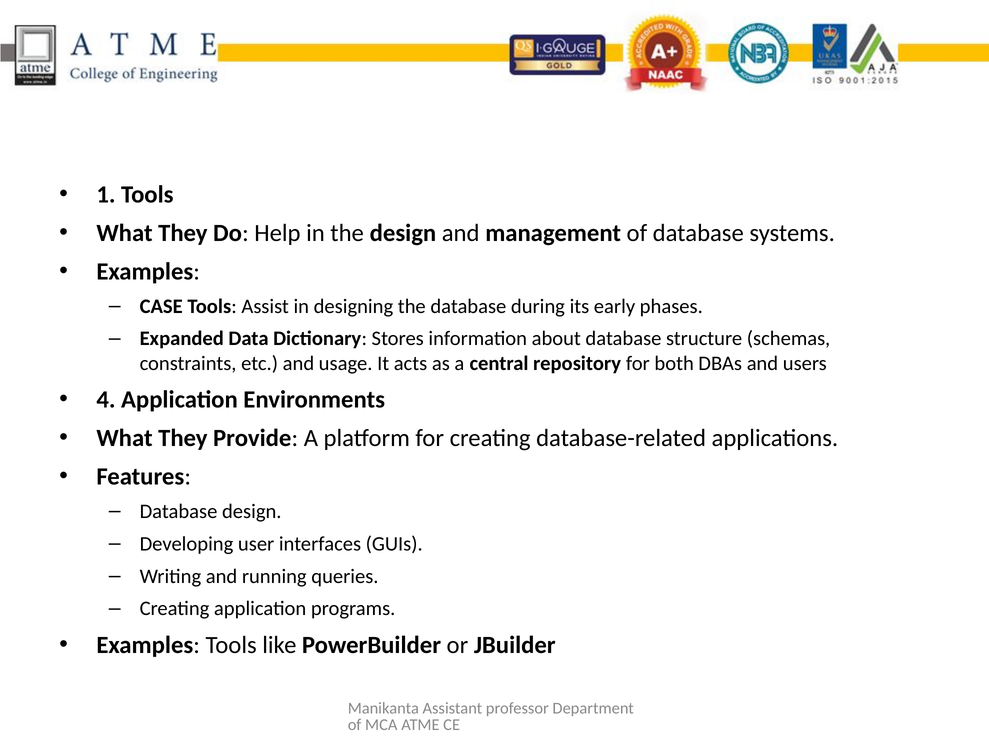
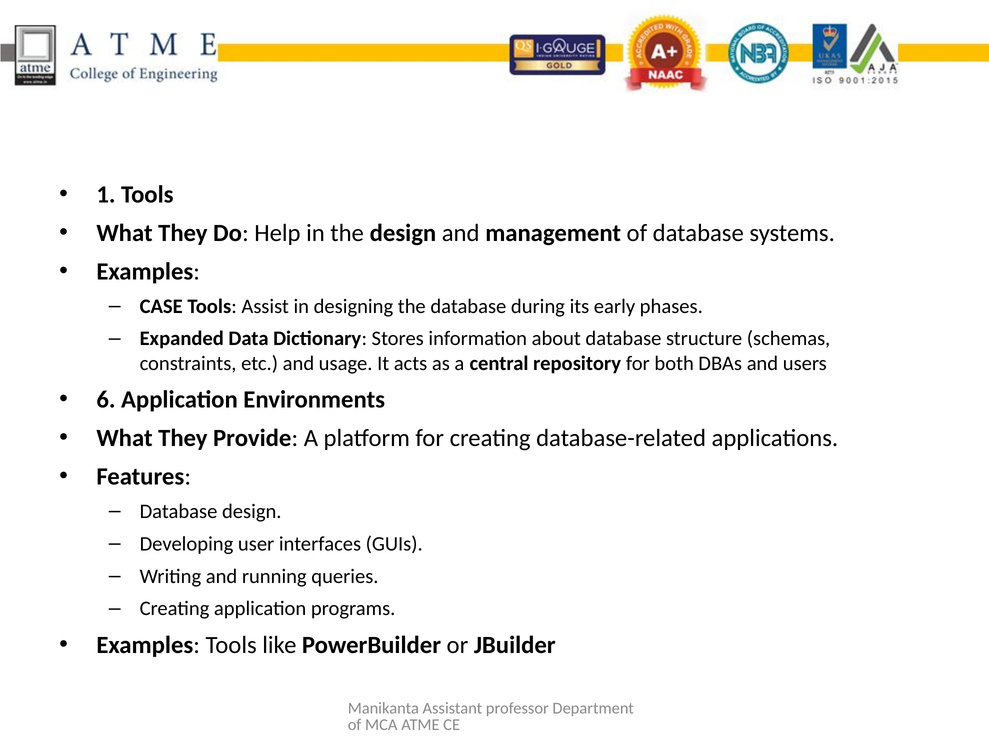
4: 4 -> 6
